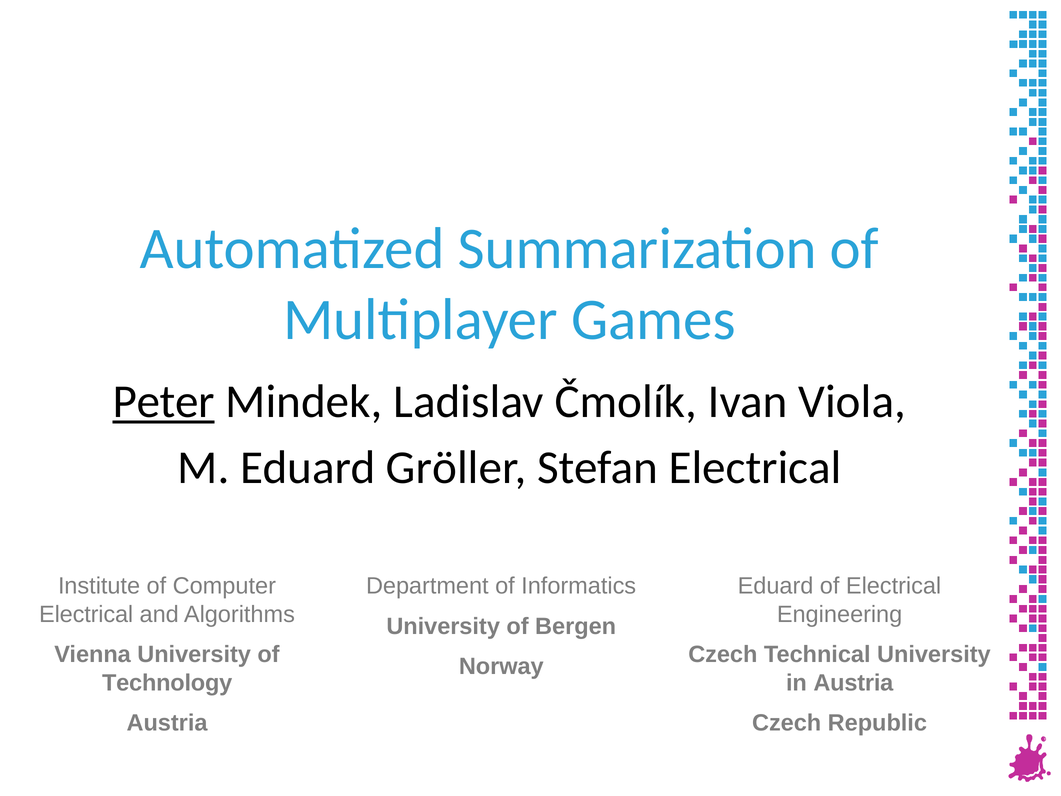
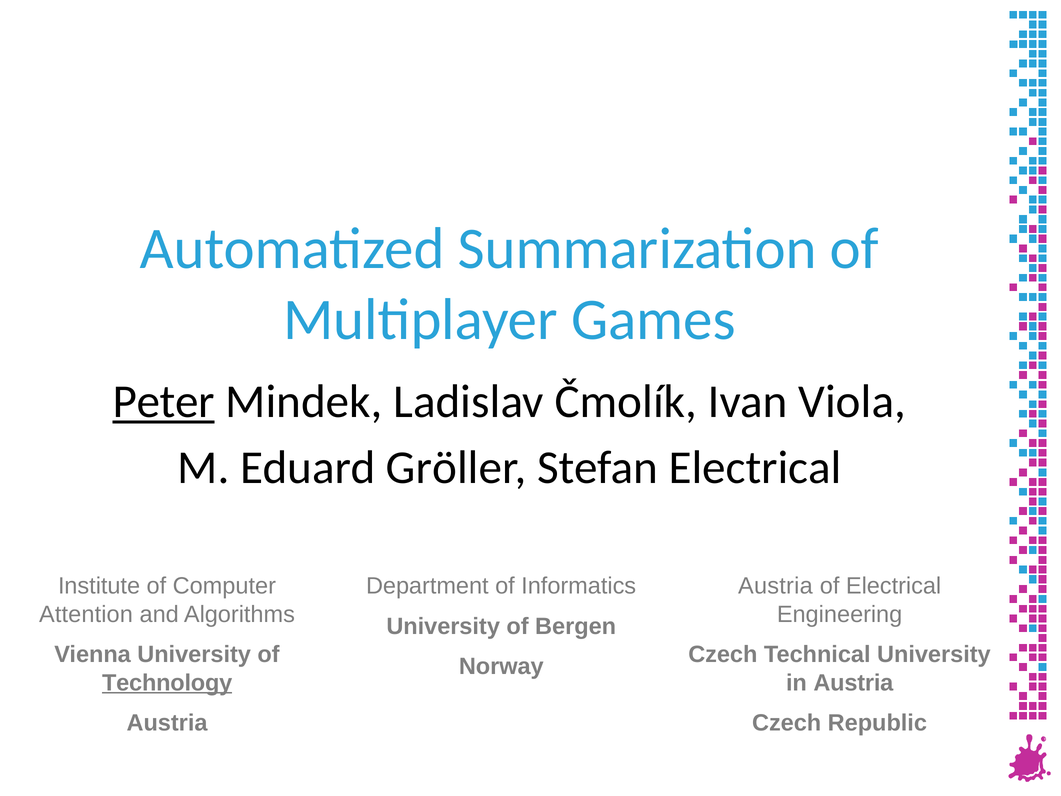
Eduard at (776, 586): Eduard -> Austria
Electrical at (86, 614): Electrical -> Attention
Technology underline: none -> present
